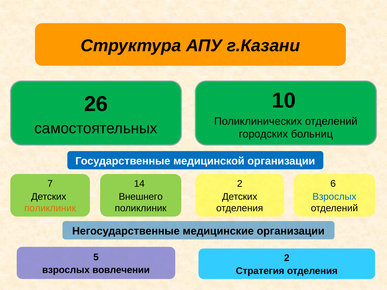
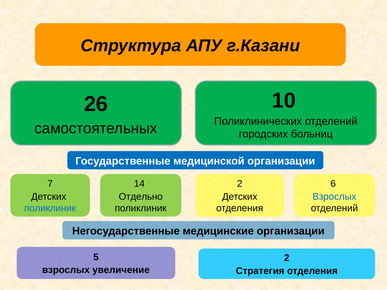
Внешнего: Внешнего -> Отдельно
поликлиник at (50, 208) colour: orange -> blue
вовлечении: вовлечении -> увеличение
